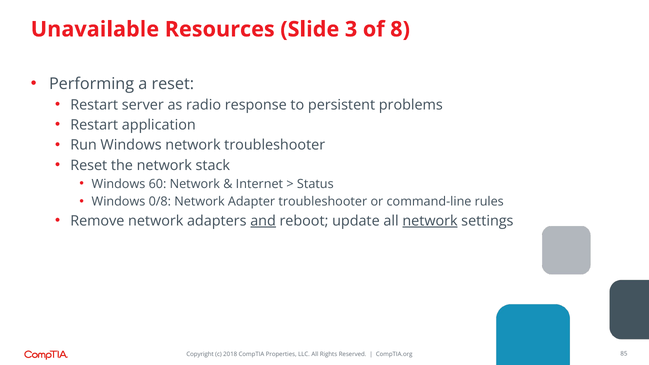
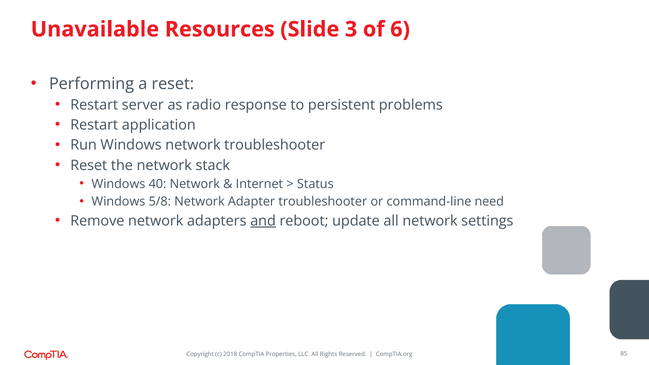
8: 8 -> 6
60: 60 -> 40
0/8: 0/8 -> 5/8
rules: rules -> need
network at (430, 221) underline: present -> none
